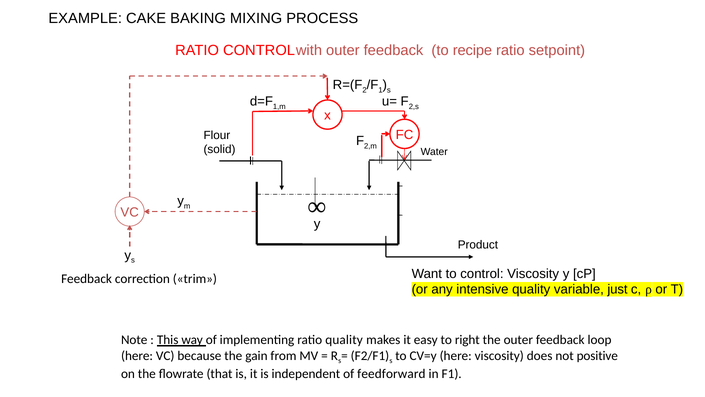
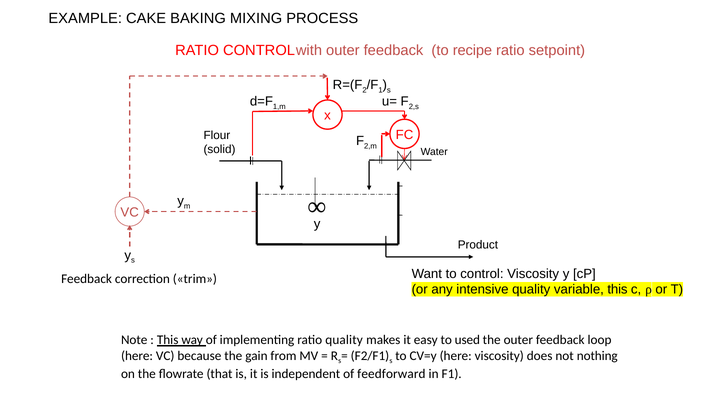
variable just: just -> this
right: right -> used
positive: positive -> nothing
